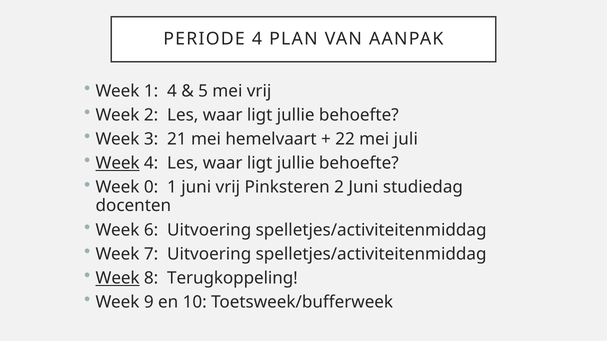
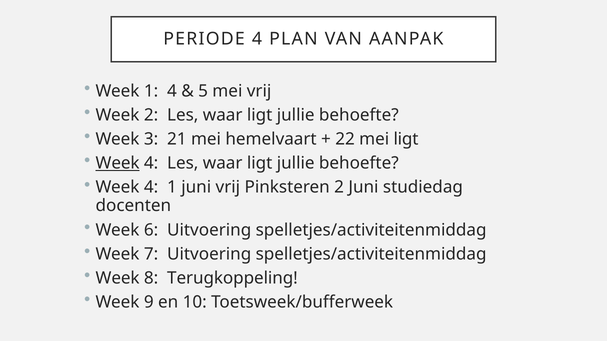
mei juli: juli -> ligt
0 at (151, 188): 0 -> 4
Week at (118, 278) underline: present -> none
